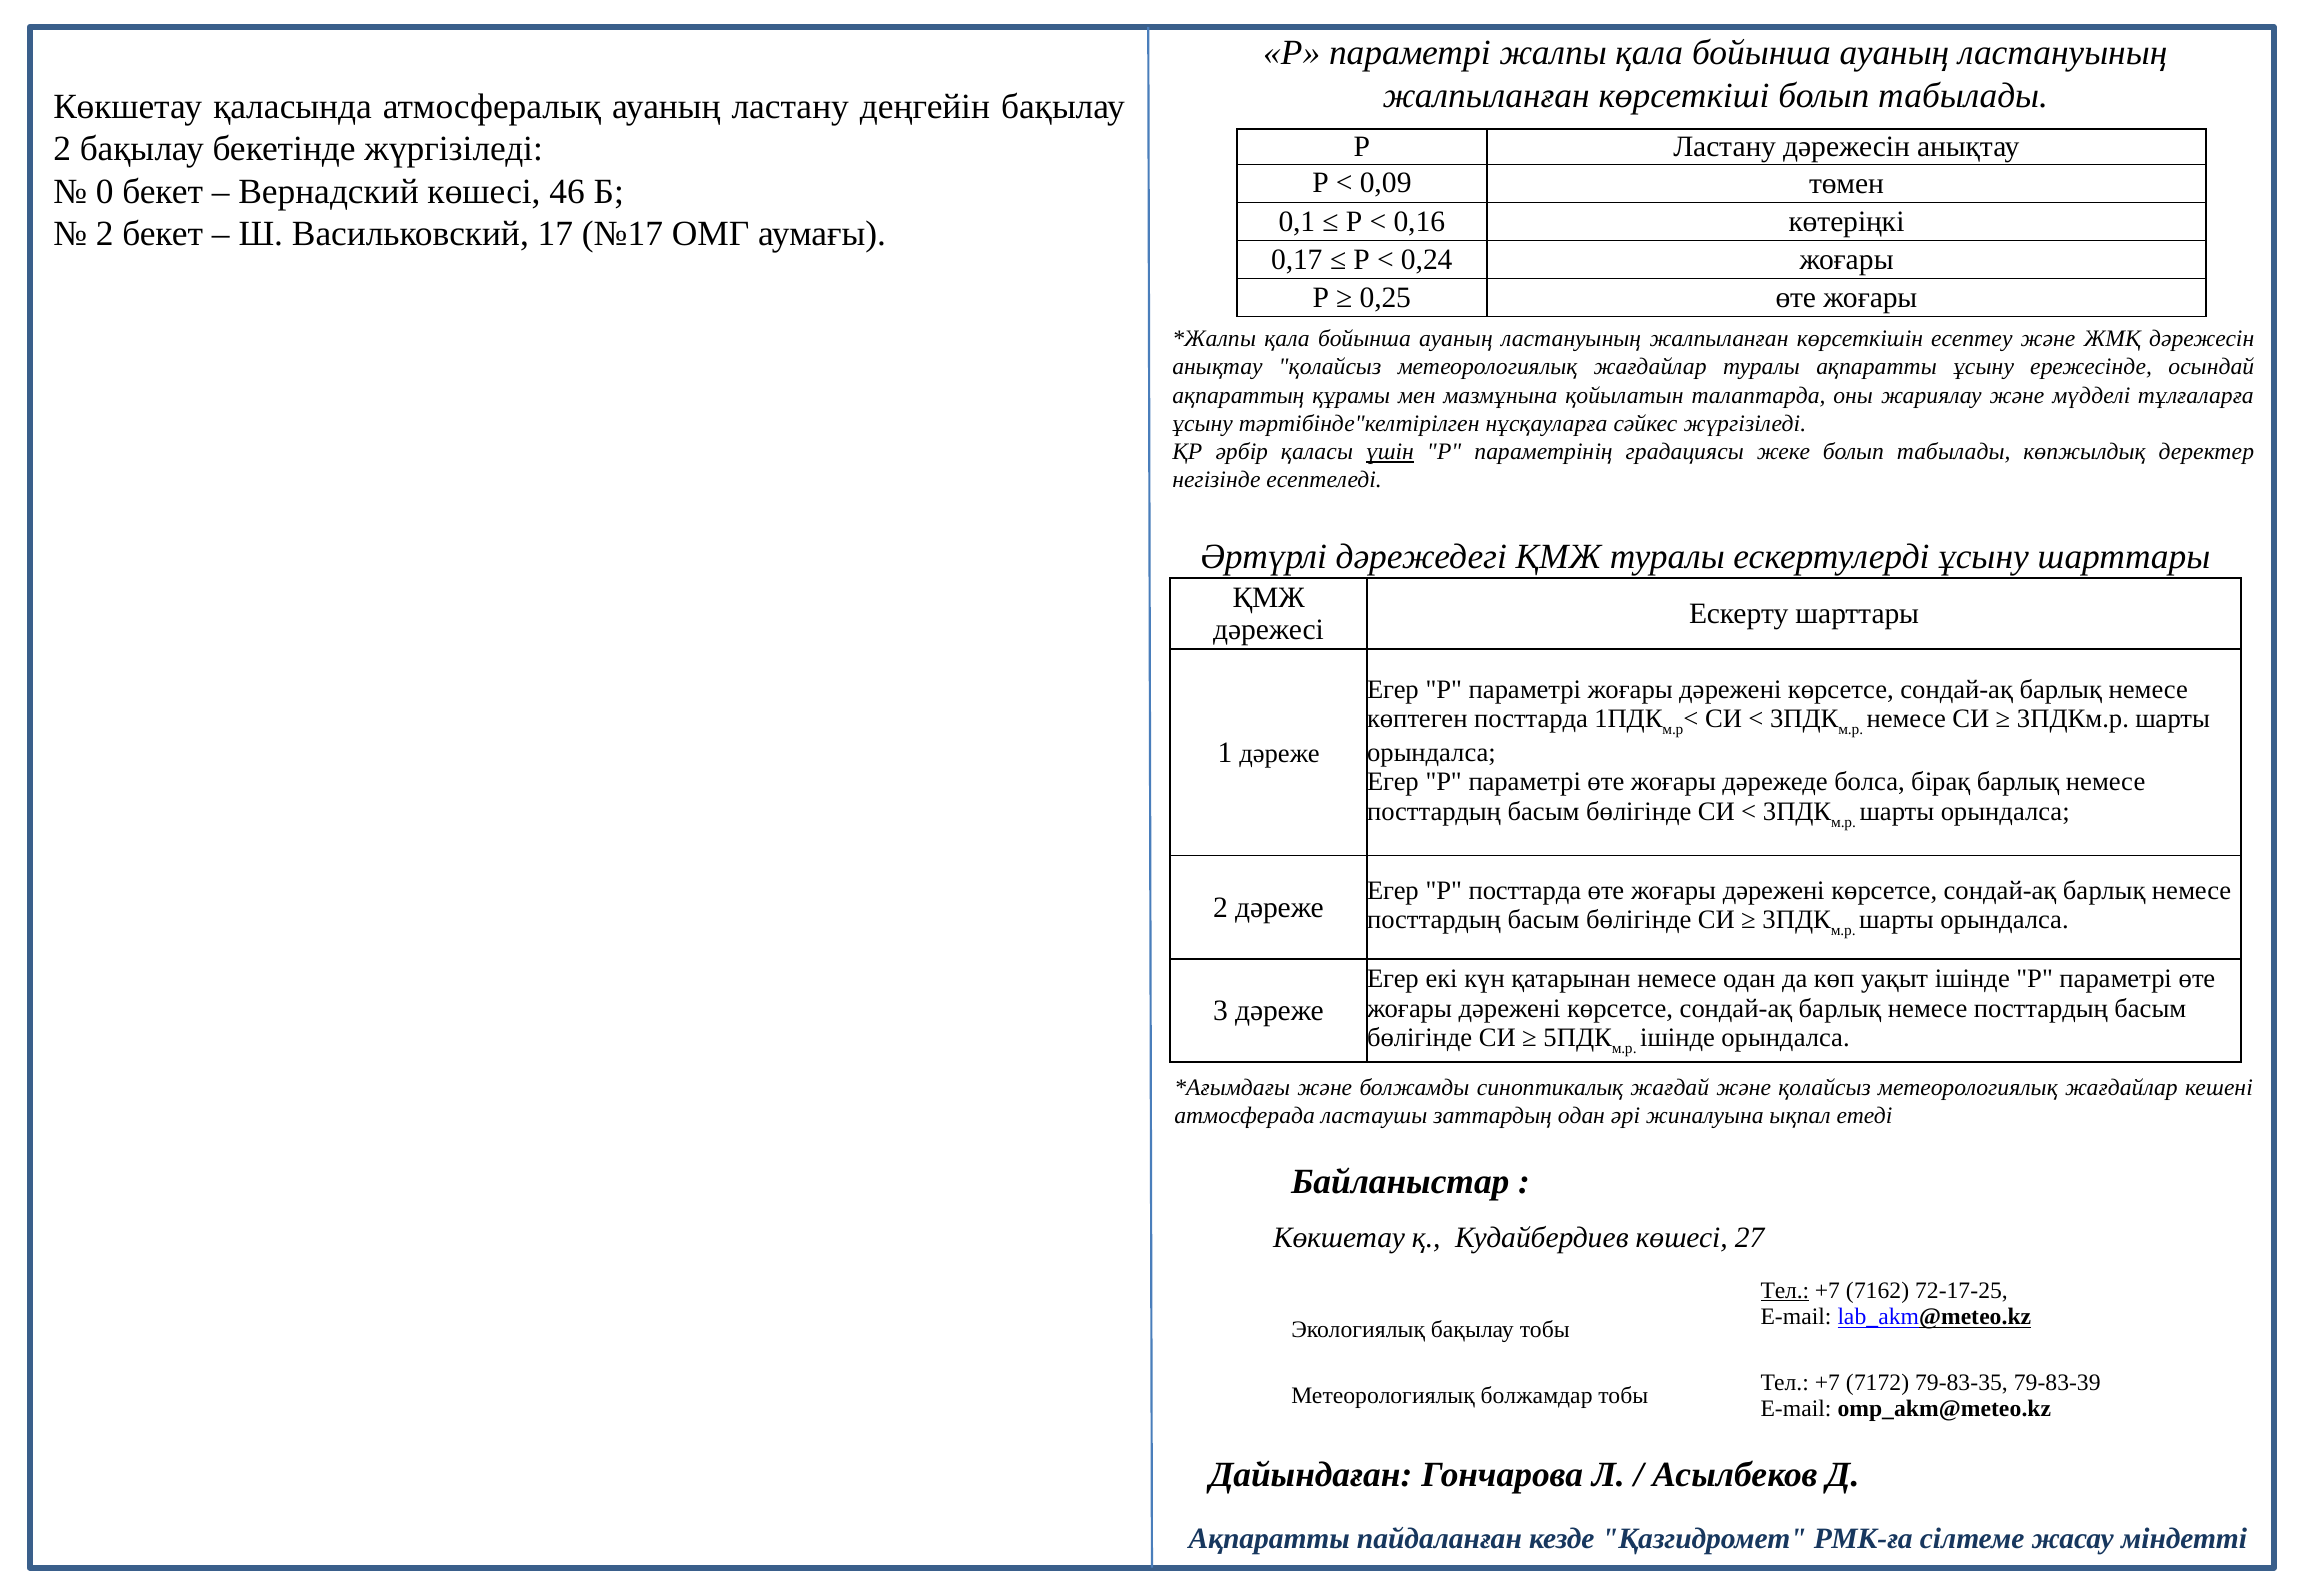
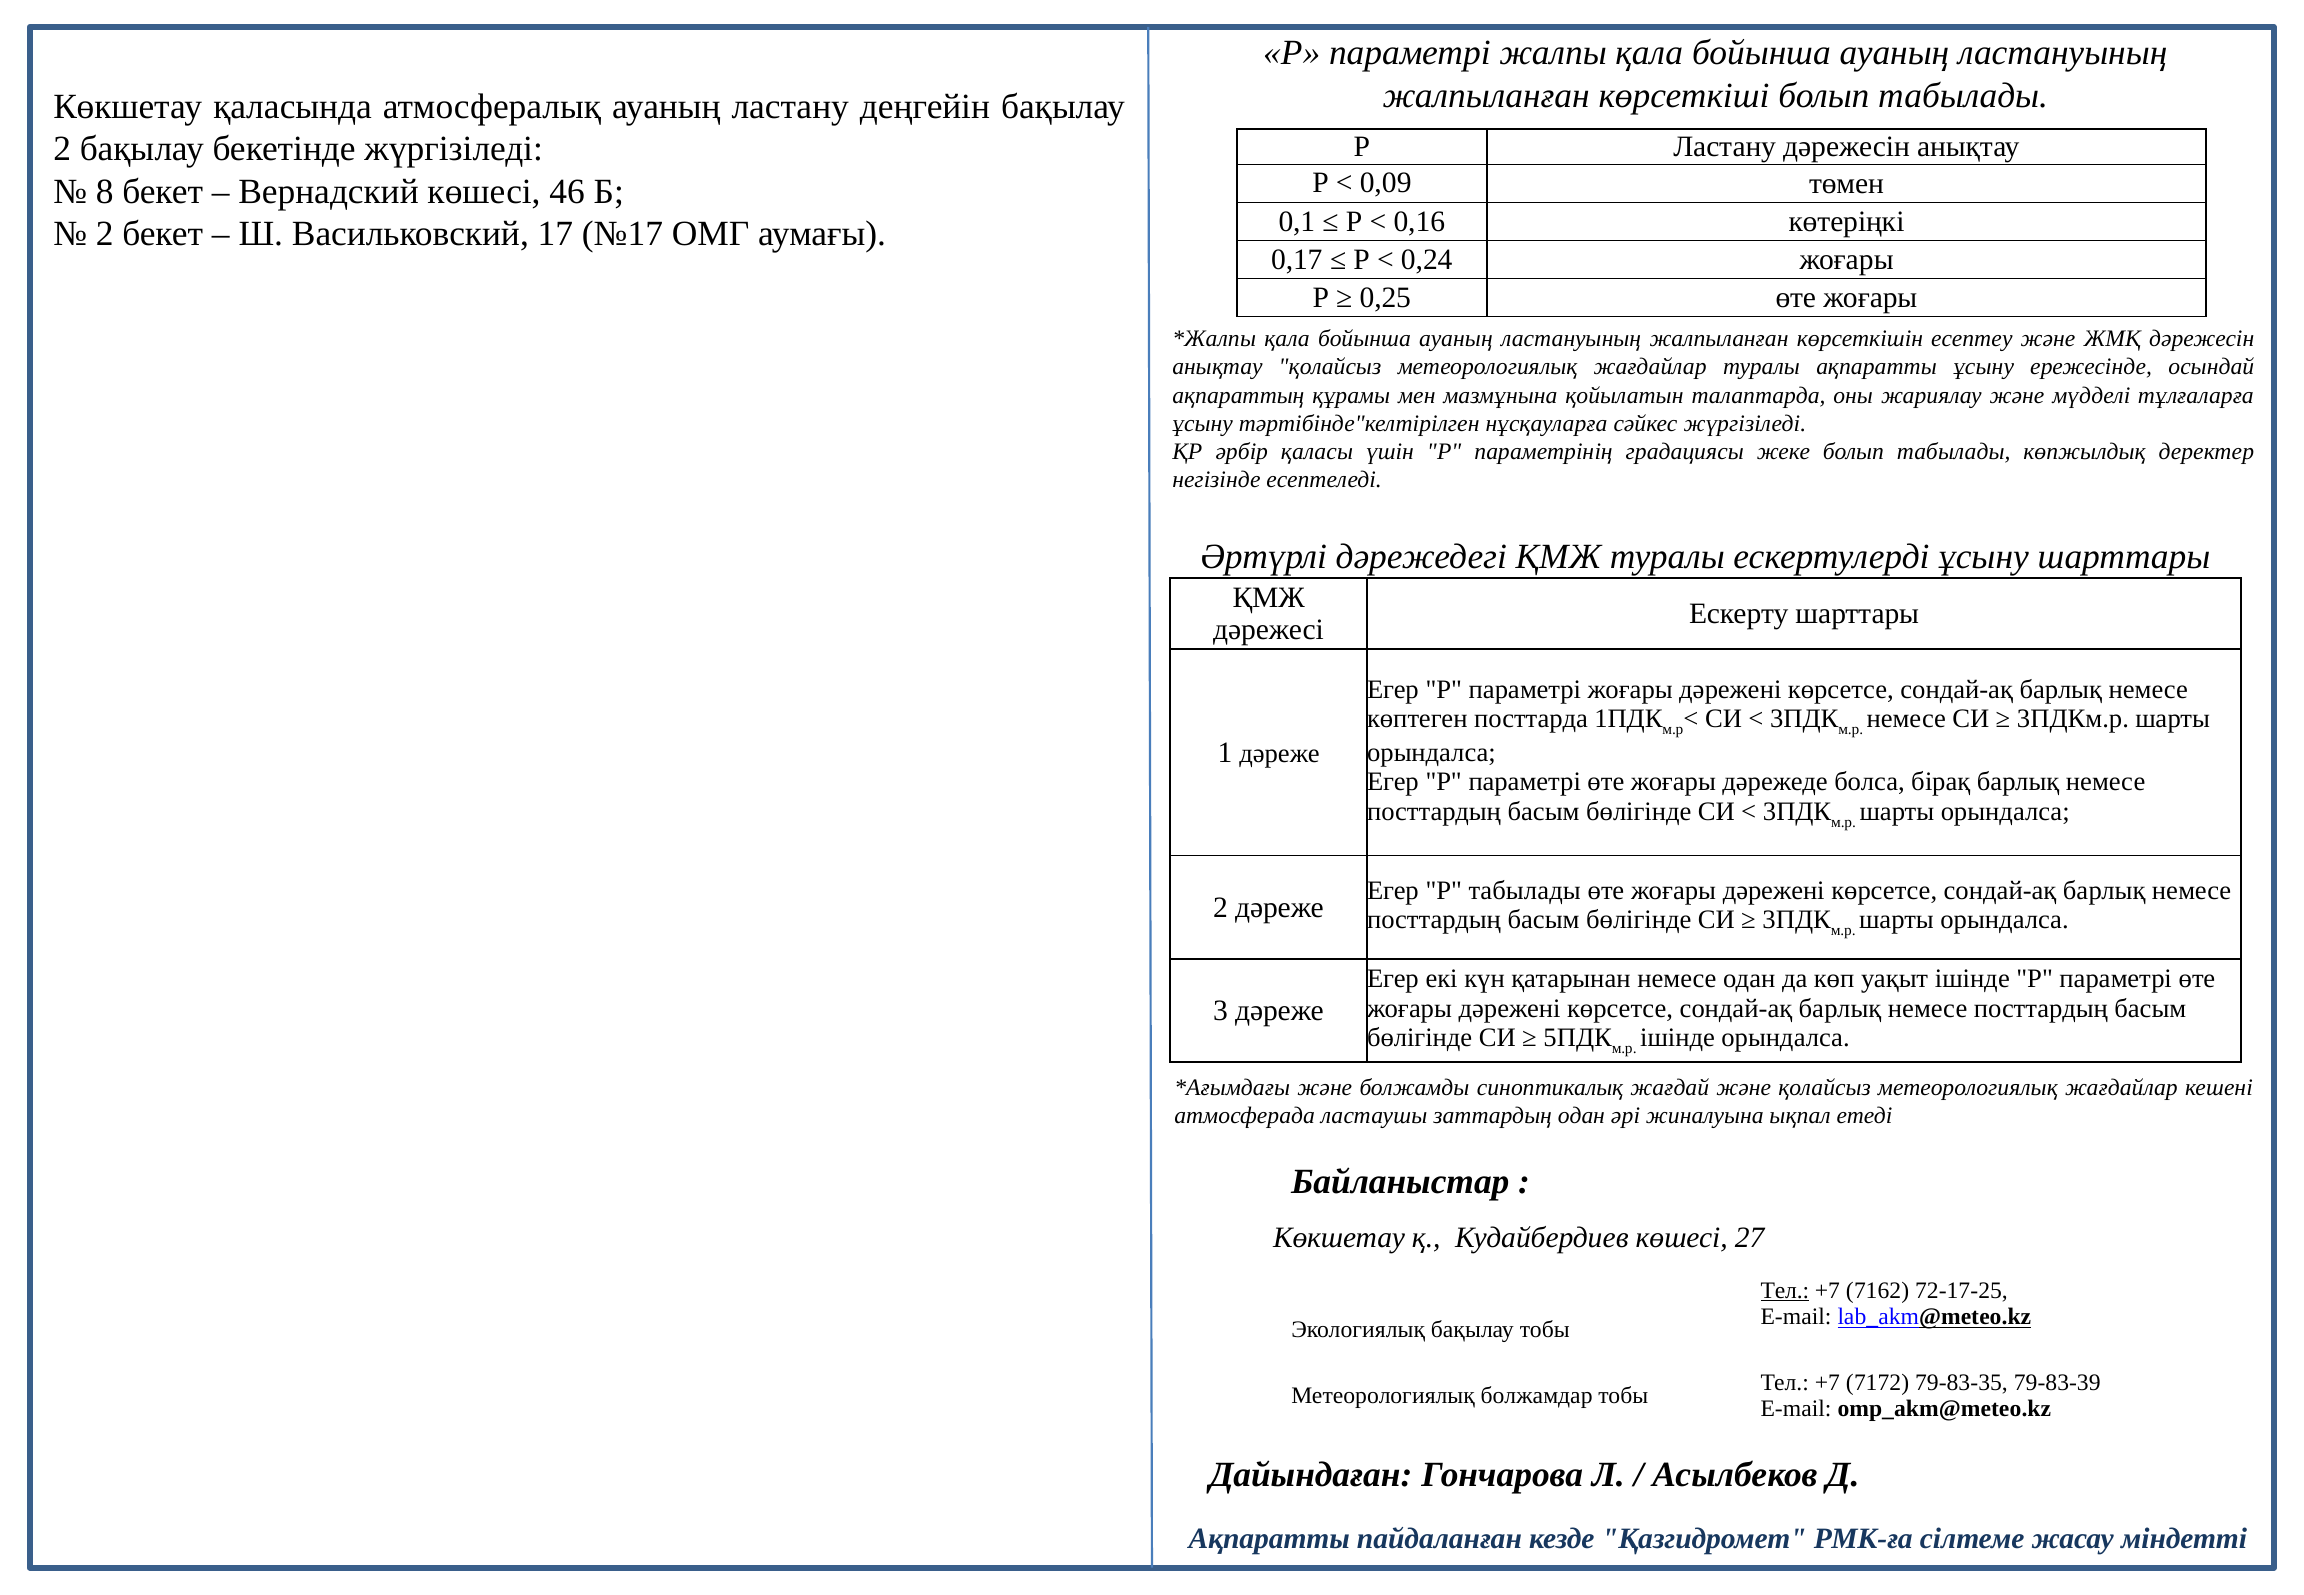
0: 0 -> 8
үшін underline: present -> none
Р посттарда: посттарда -> табылады
